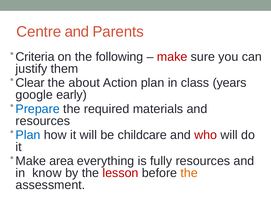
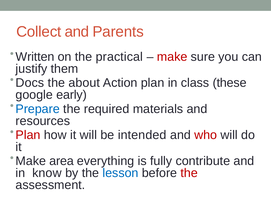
Centre: Centre -> Collect
Criteria: Criteria -> Written
following: following -> practical
Clear: Clear -> Docs
years: years -> these
Plan at (28, 134) colour: blue -> red
childcare: childcare -> intended
fully resources: resources -> contribute
lesson colour: red -> blue
the at (189, 172) colour: orange -> red
